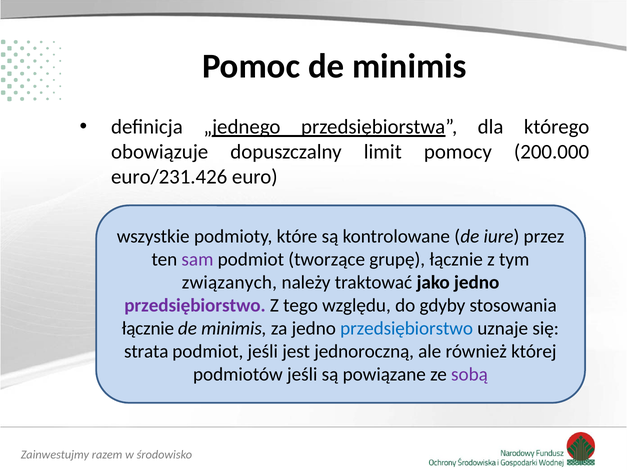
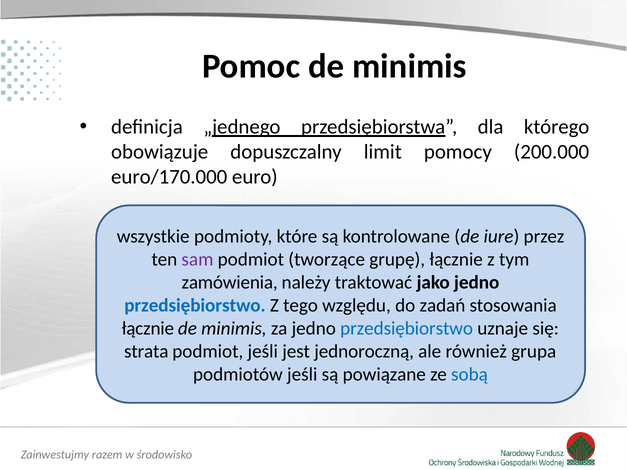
euro/231.426: euro/231.426 -> euro/170.000
związanych: związanych -> zamówienia
przedsiębiorstwo at (195, 306) colour: purple -> blue
gdyby: gdyby -> zadań
której: której -> grupa
sobą colour: purple -> blue
